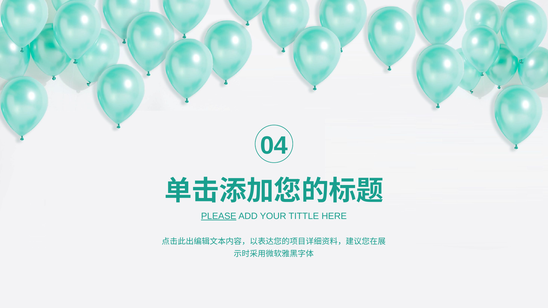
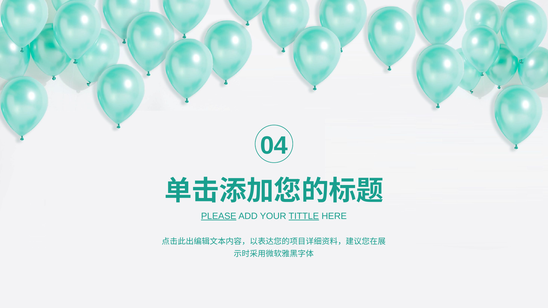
TITTLE underline: none -> present
